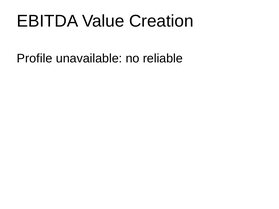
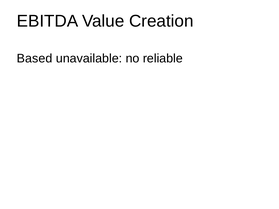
Profile: Profile -> Based
